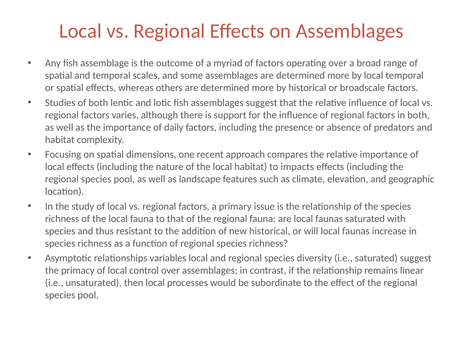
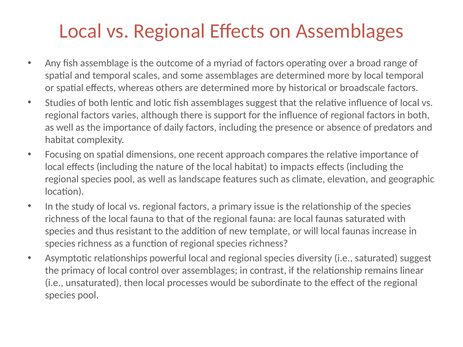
new historical: historical -> template
variables: variables -> powerful
